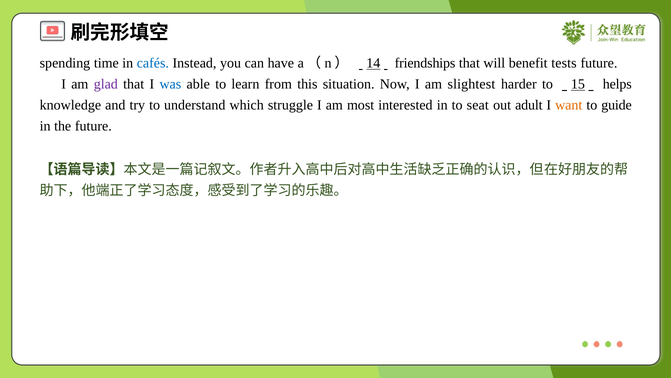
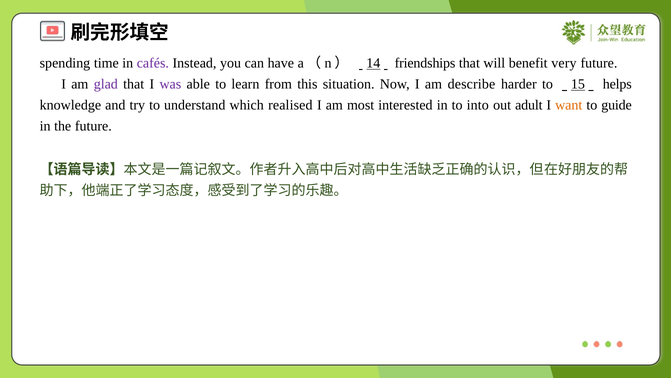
cafés colour: blue -> purple
tests: tests -> very
was colour: blue -> purple
slightest: slightest -> describe
struggle: struggle -> realised
seat: seat -> into
